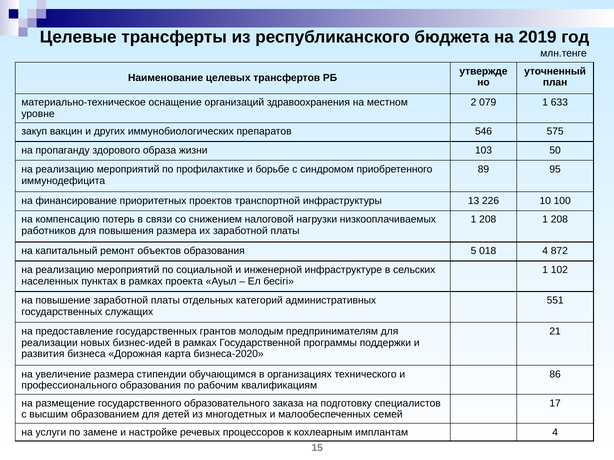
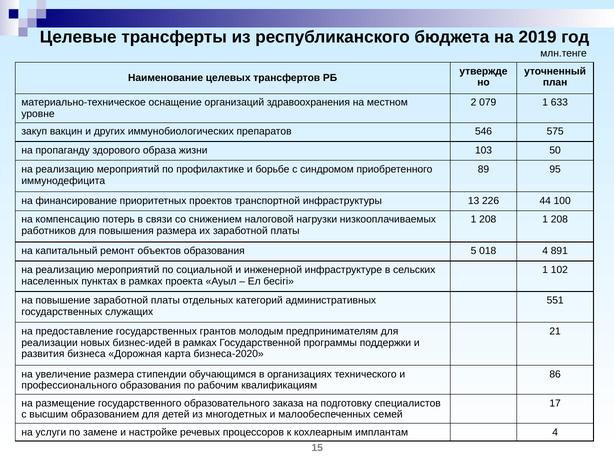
10: 10 -> 44
872: 872 -> 891
